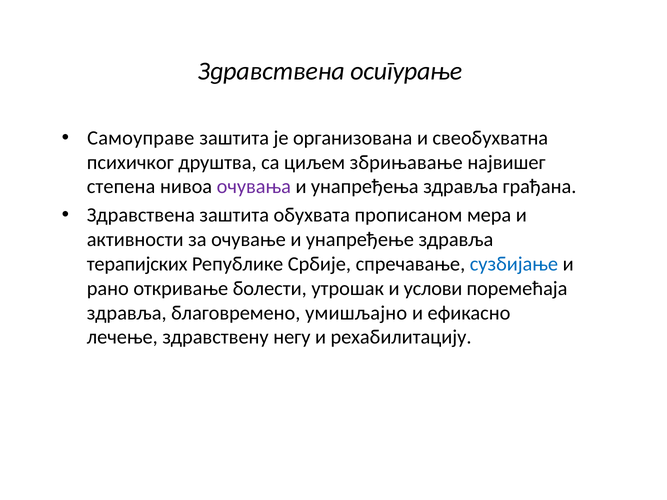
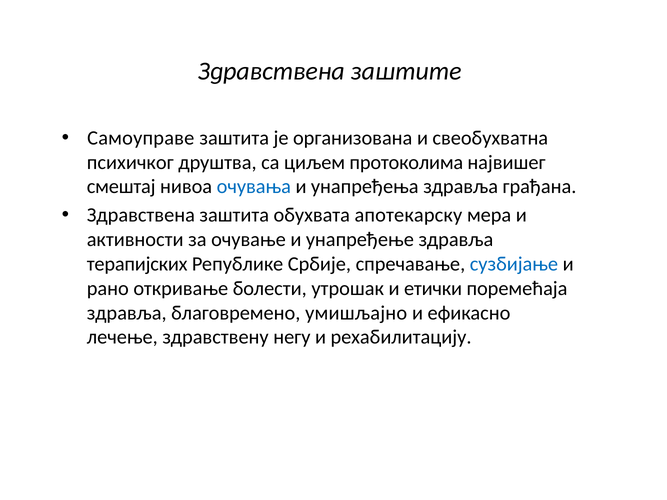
осигурање: осигурање -> заштите
збрињавање: збрињавање -> протоколима
степена: степена -> смештај
очувања colour: purple -> blue
прописаном: прописаном -> апотекарску
услови: услови -> етички
